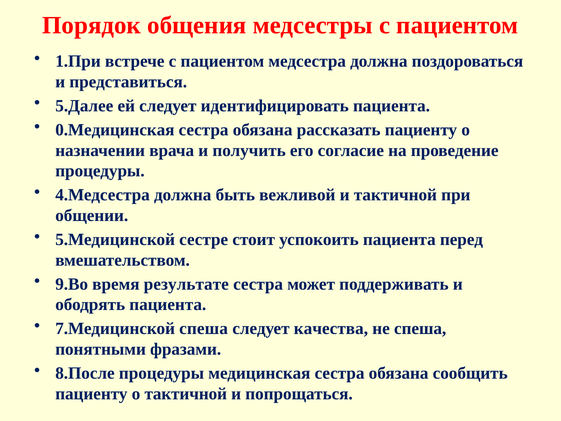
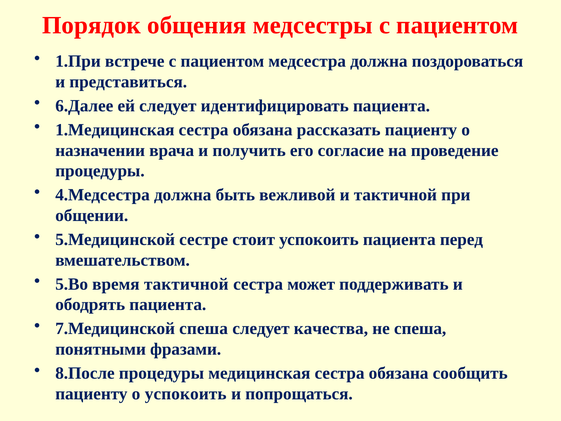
5.Далее: 5.Далее -> 6.Далее
0.Медицинская: 0.Медицинская -> 1.Медицинская
9.Во: 9.Во -> 5.Во
время результате: результате -> тактичной
о тактичной: тактичной -> успокоить
